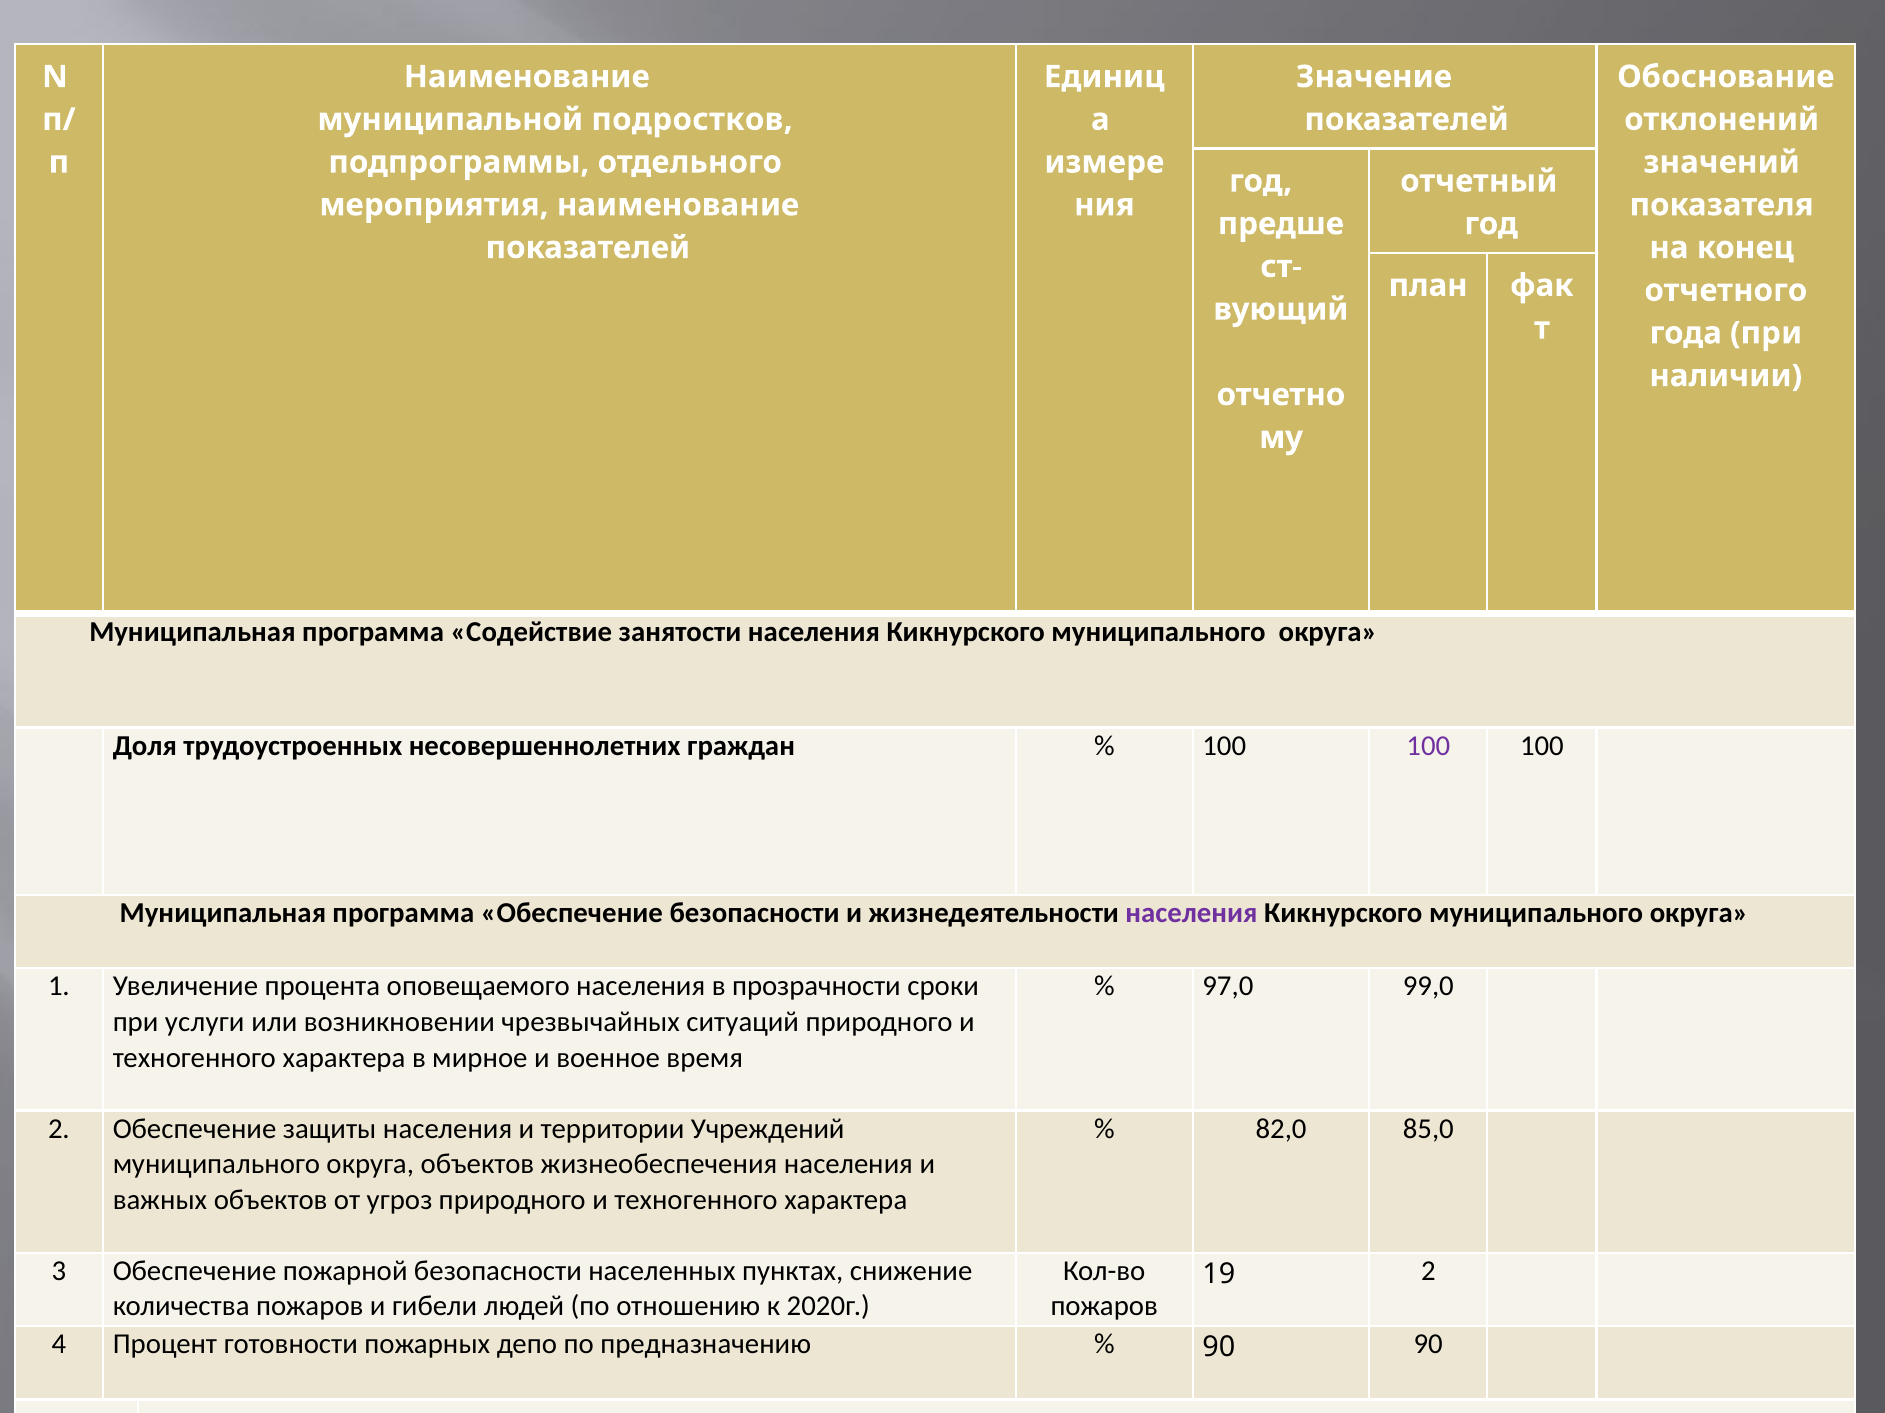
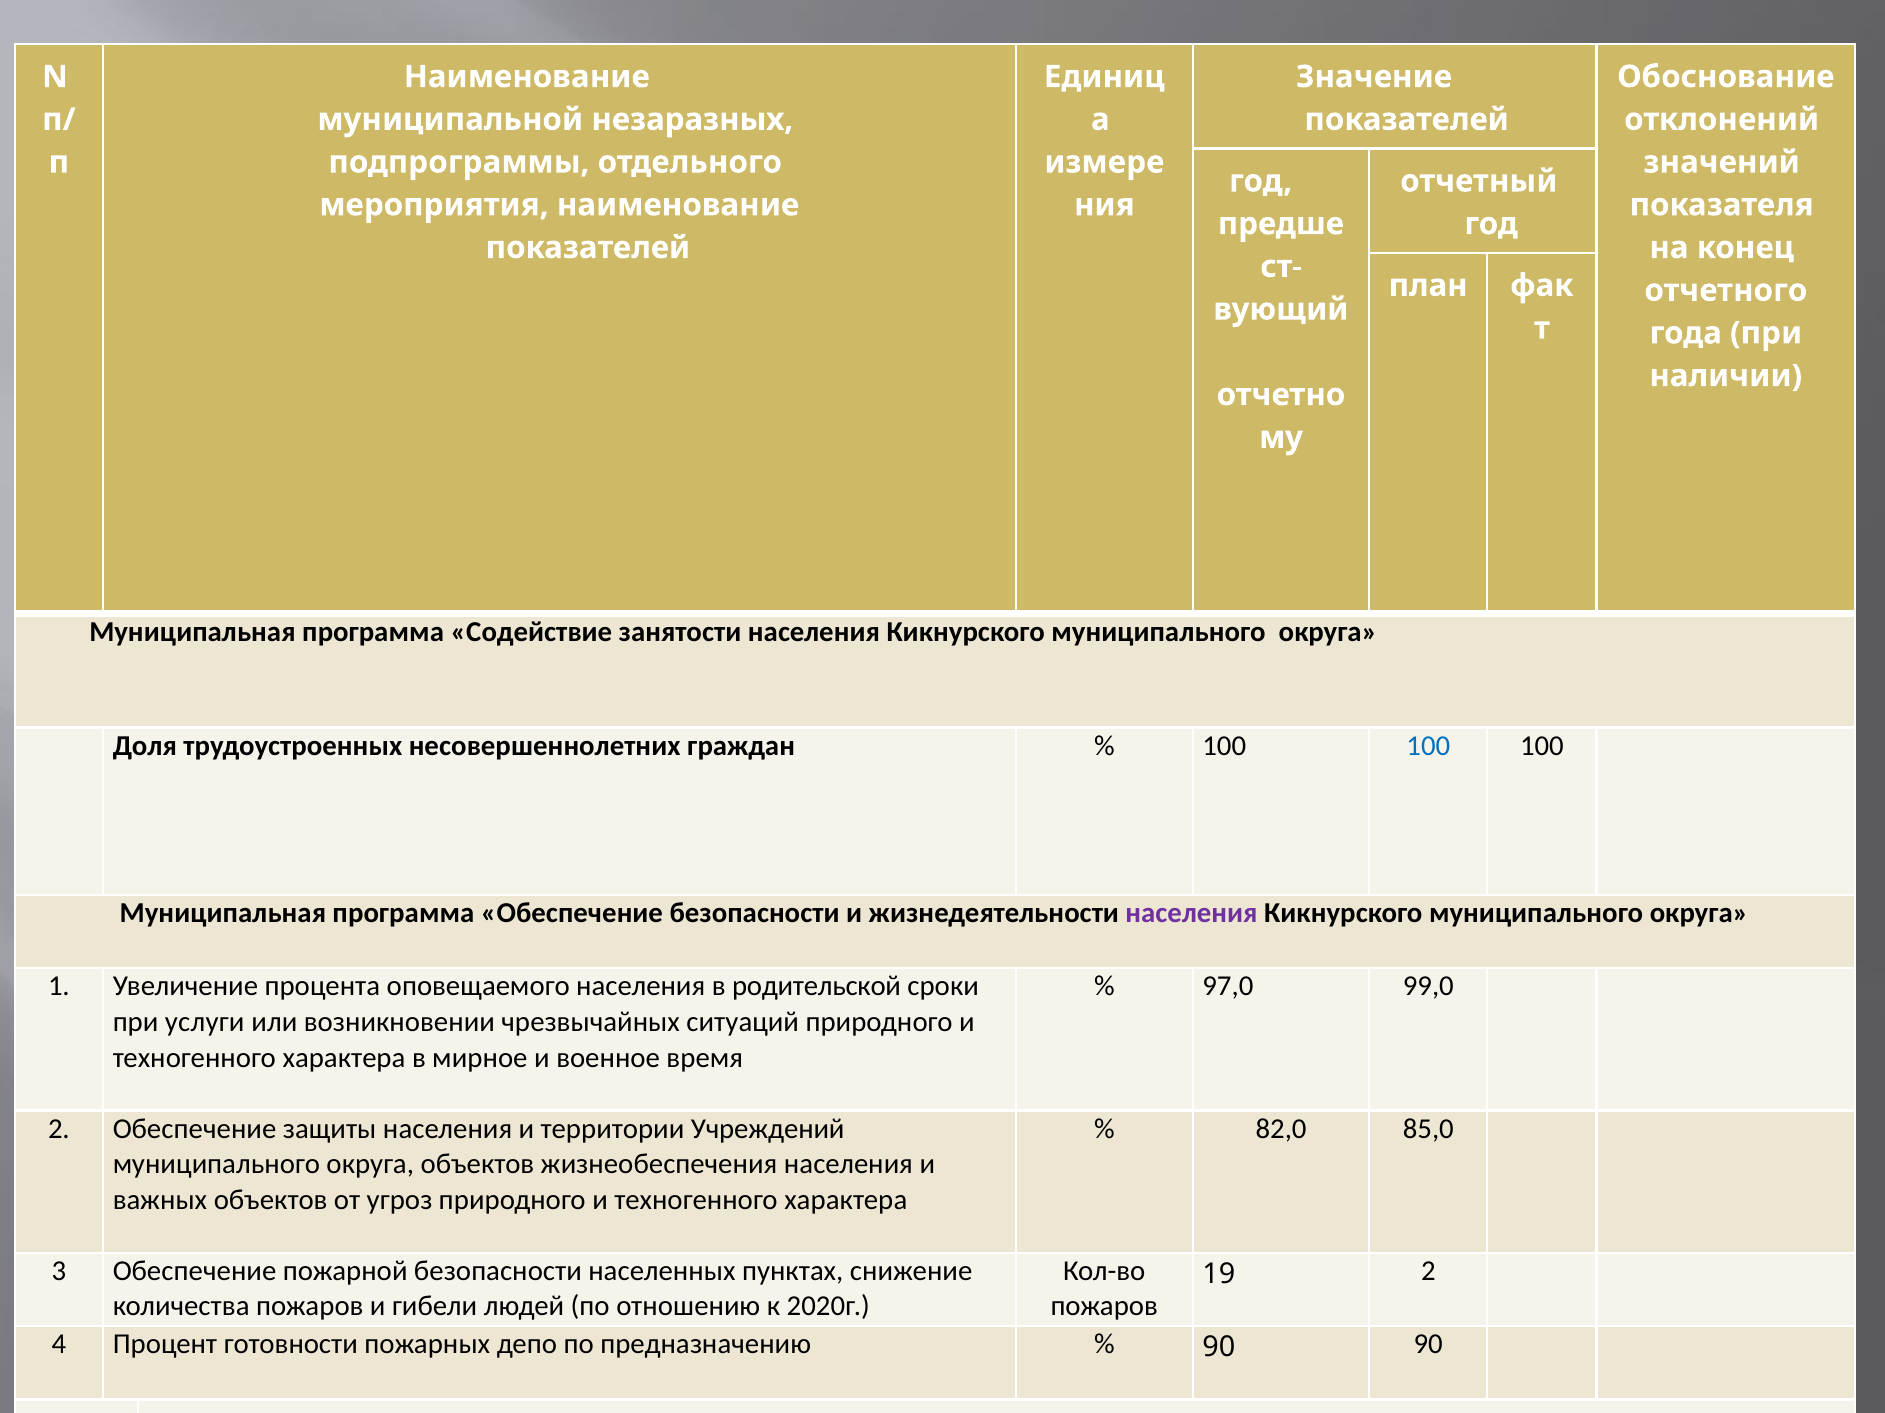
подростков: подростков -> незаразных
100 at (1428, 746) colour: purple -> blue
прозрачности: прозрачности -> родительской
